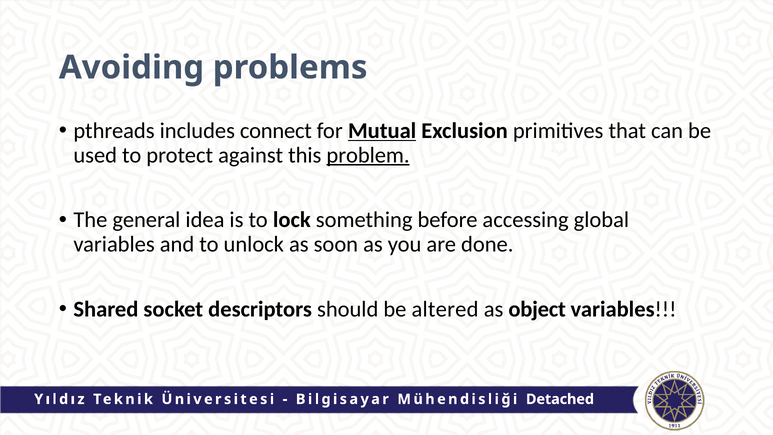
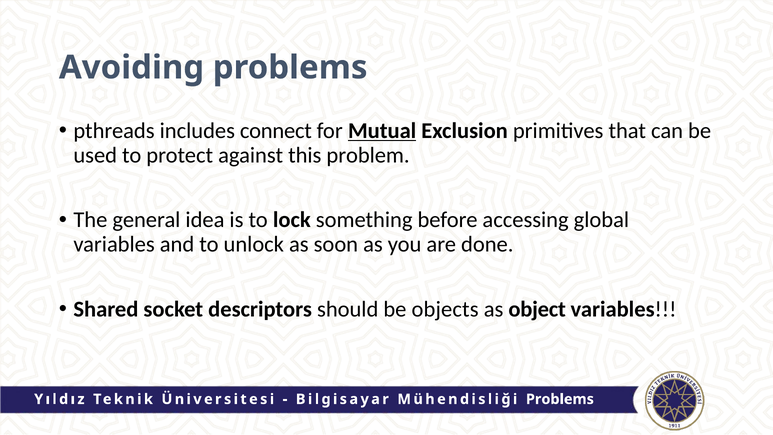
problem underline: present -> none
altered: altered -> objects
Mühendisliği Detached: Detached -> Problems
